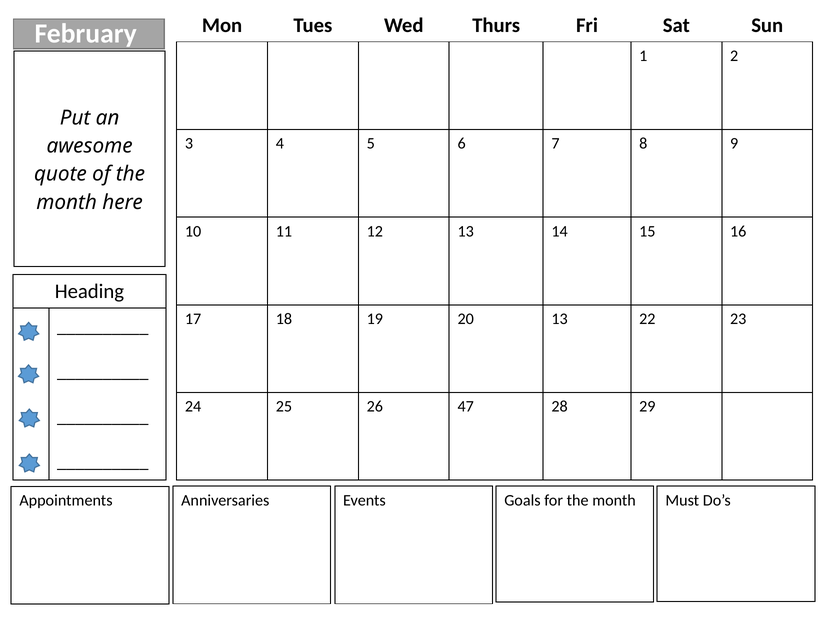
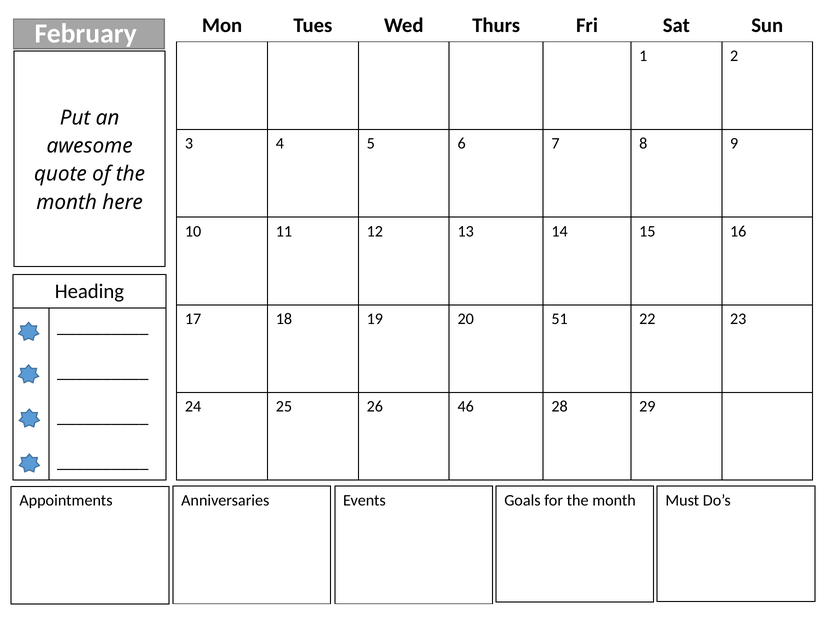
20 13: 13 -> 51
47: 47 -> 46
